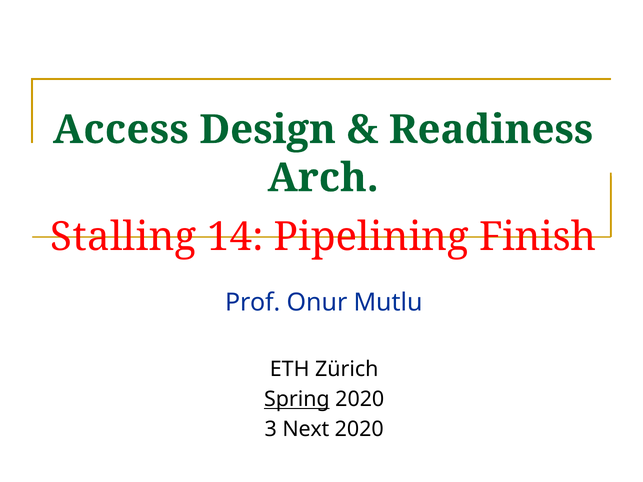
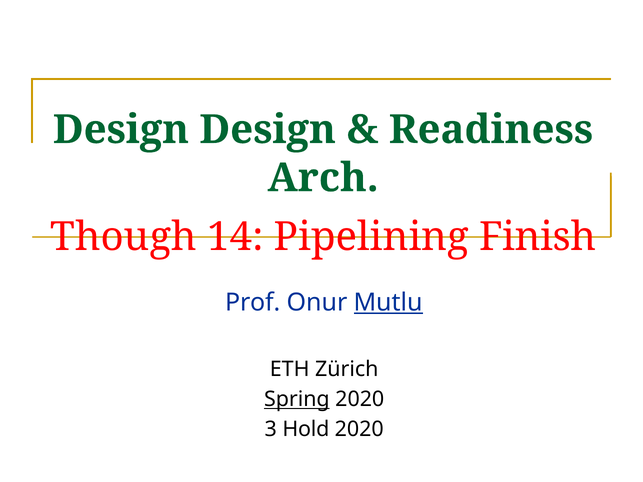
Access at (121, 130): Access -> Design
Stalling: Stalling -> Though
Mutlu underline: none -> present
Next: Next -> Hold
